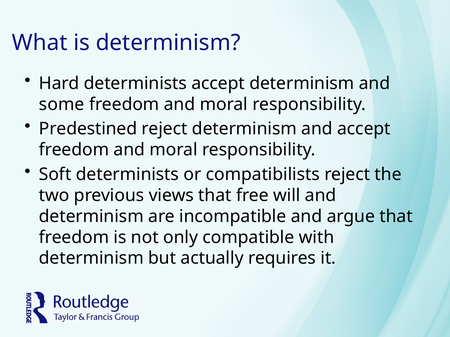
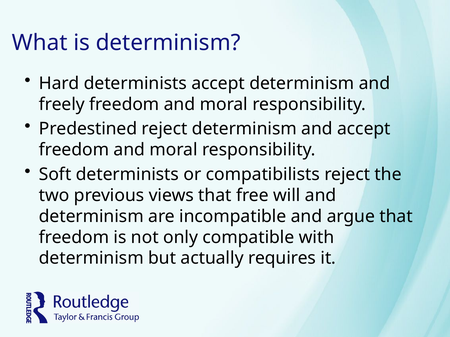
some: some -> freely
